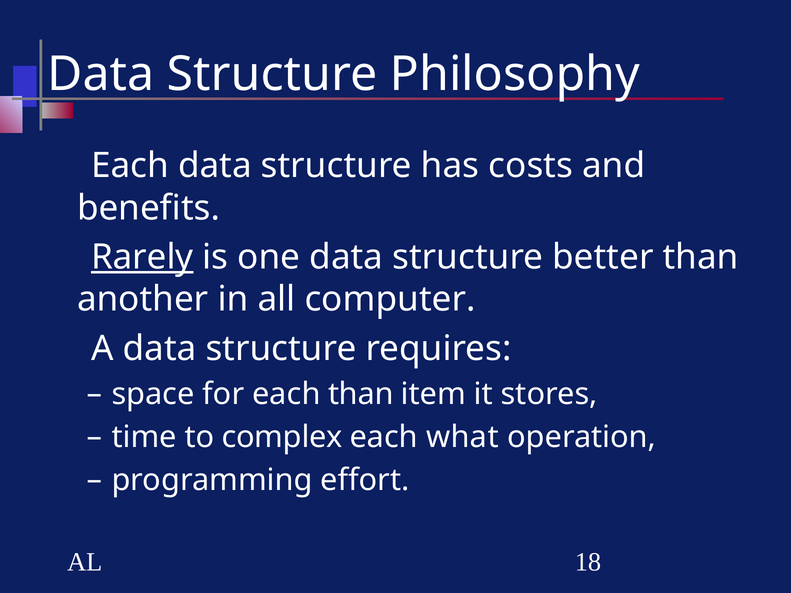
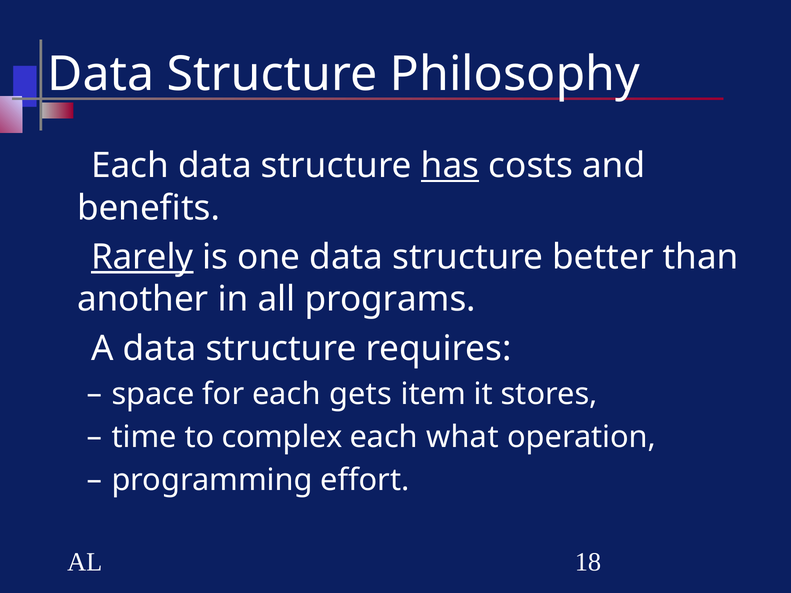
has underline: none -> present
computer: computer -> programs
each than: than -> gets
